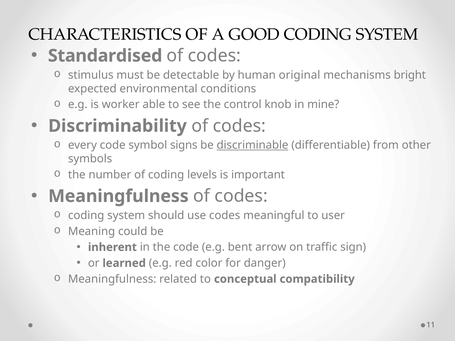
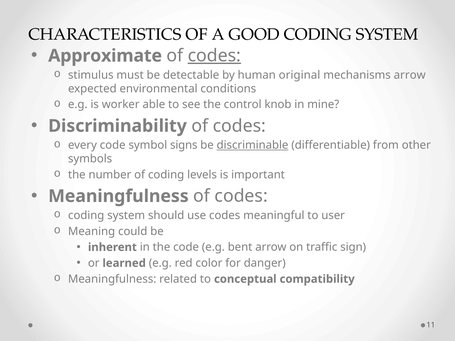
Standardised: Standardised -> Approximate
codes at (214, 56) underline: none -> present
mechanisms bright: bright -> arrow
